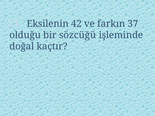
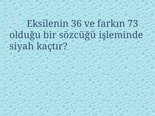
42: 42 -> 36
37: 37 -> 73
doğal: doğal -> siyah
